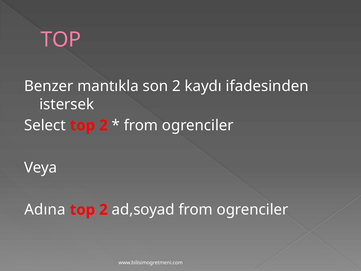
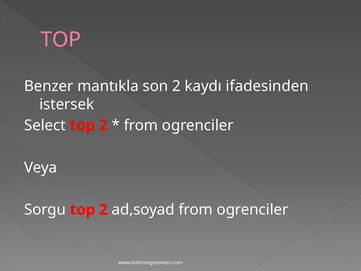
Adına: Adına -> Sorgu
